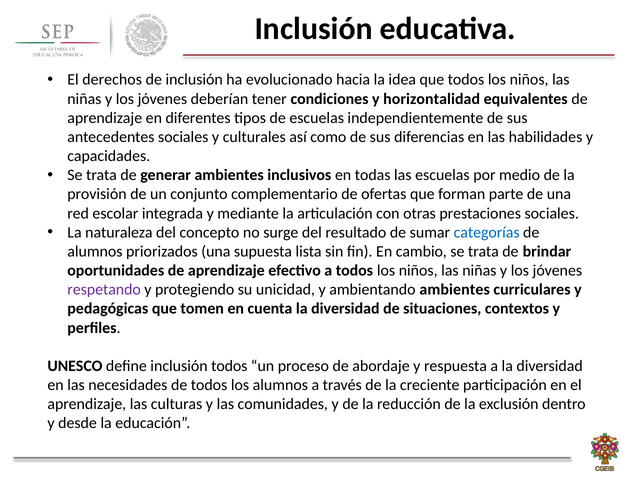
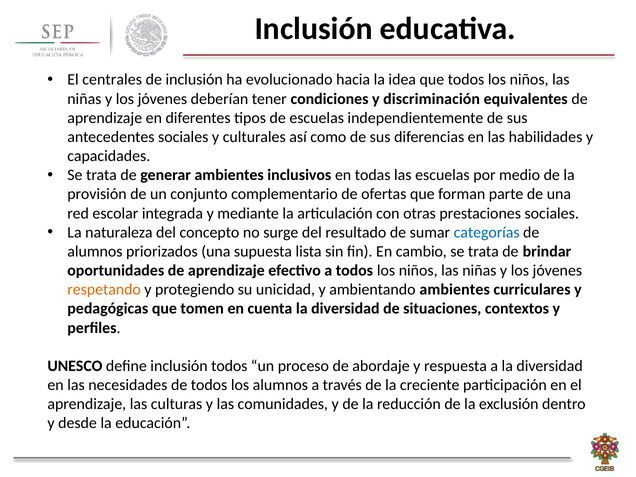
derechos: derechos -> centrales
horizontalidad: horizontalidad -> discriminación
respetando colour: purple -> orange
